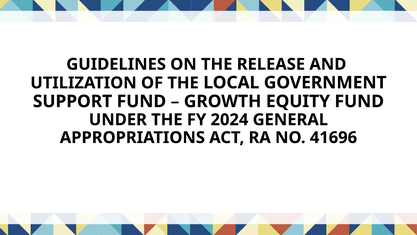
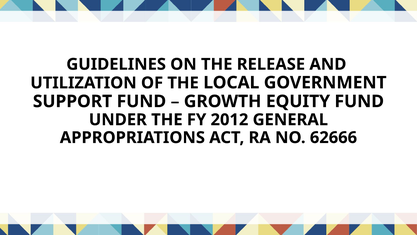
2024: 2024 -> 2012
41696: 41696 -> 62666
